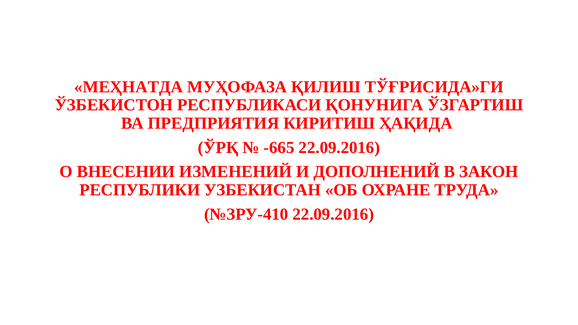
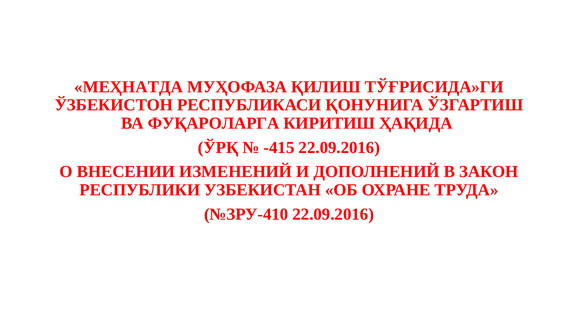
ПРЕДПРИЯТИЯ: ПРЕДПРИЯТИЯ -> ФУҚАРОЛАРГА
-665: -665 -> -415
